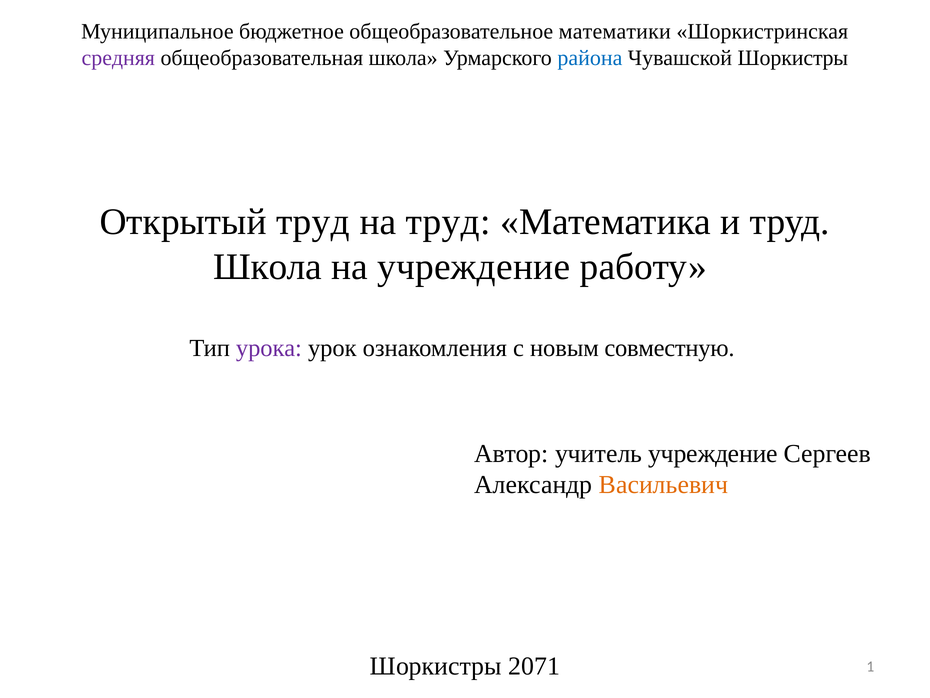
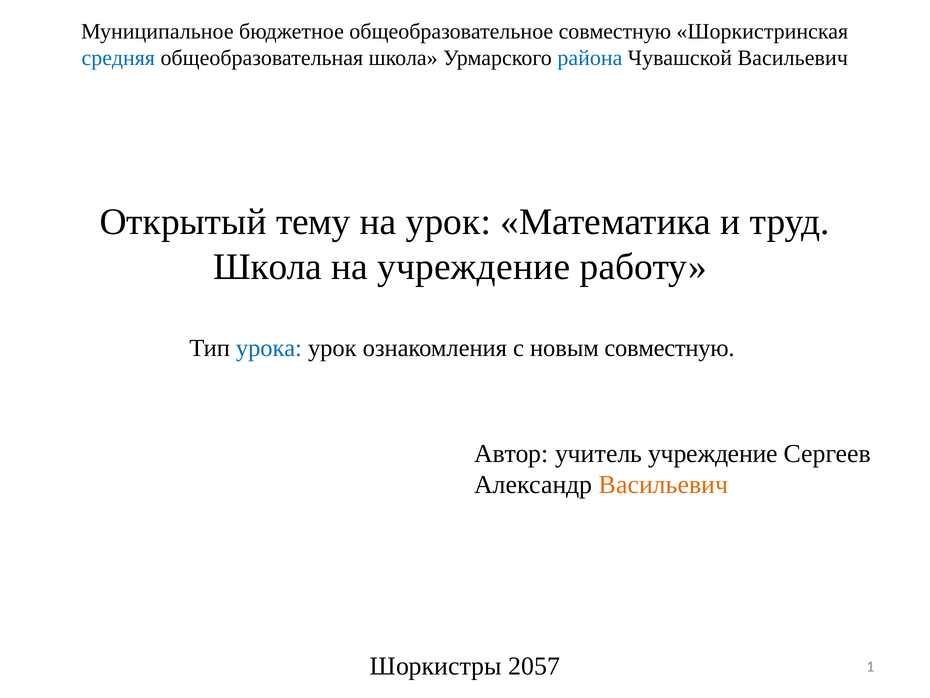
общеобразовательное математики: математики -> совместную
средняя colour: purple -> blue
Чувашской Шоркистры: Шоркистры -> Васильевич
Открытый труд: труд -> тему
на труд: труд -> урок
урока colour: purple -> blue
2071: 2071 -> 2057
